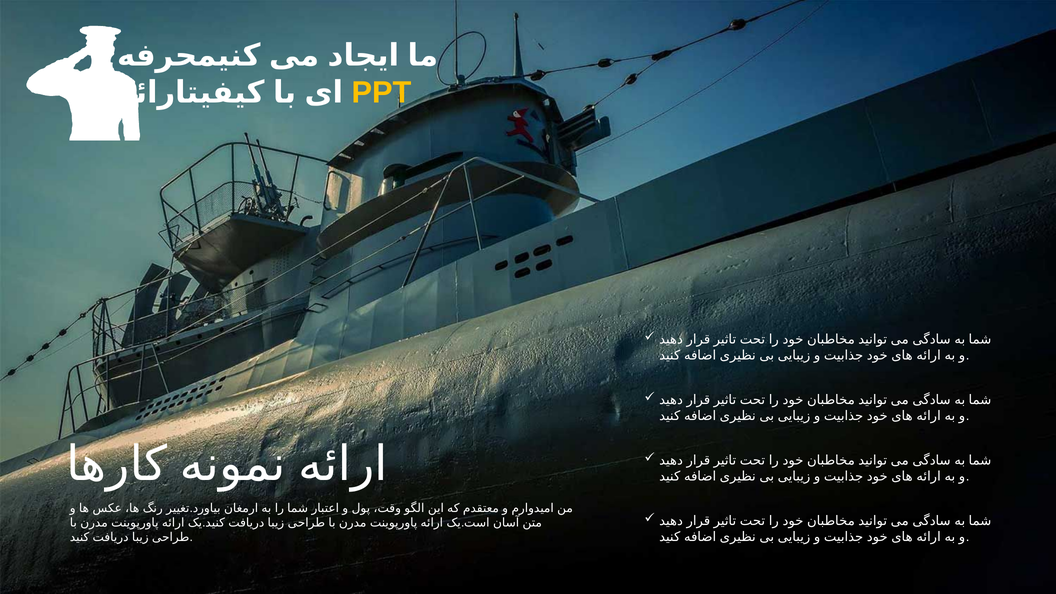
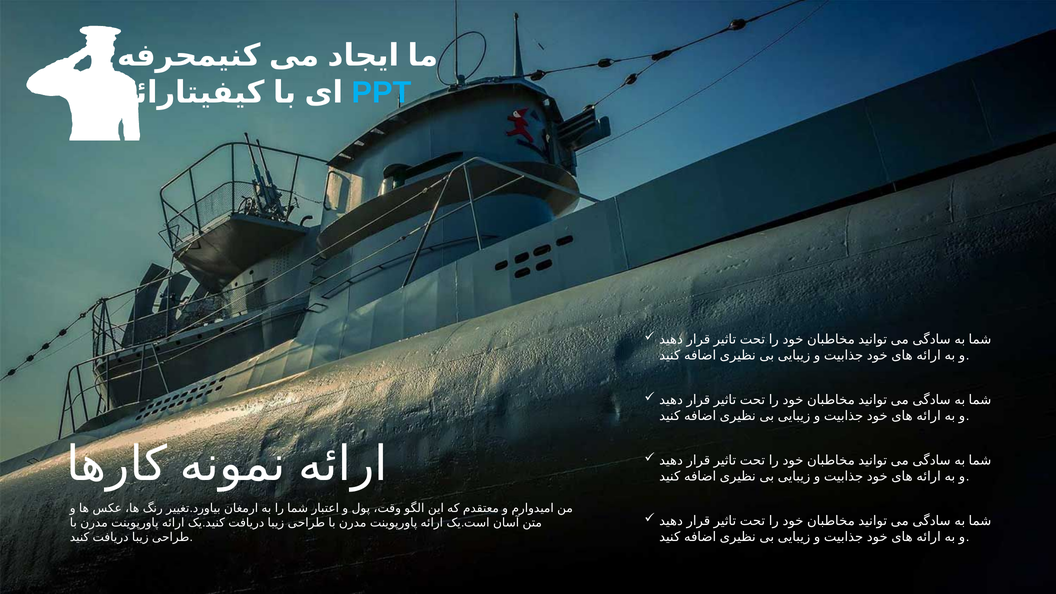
PPT colour: yellow -> light blue
